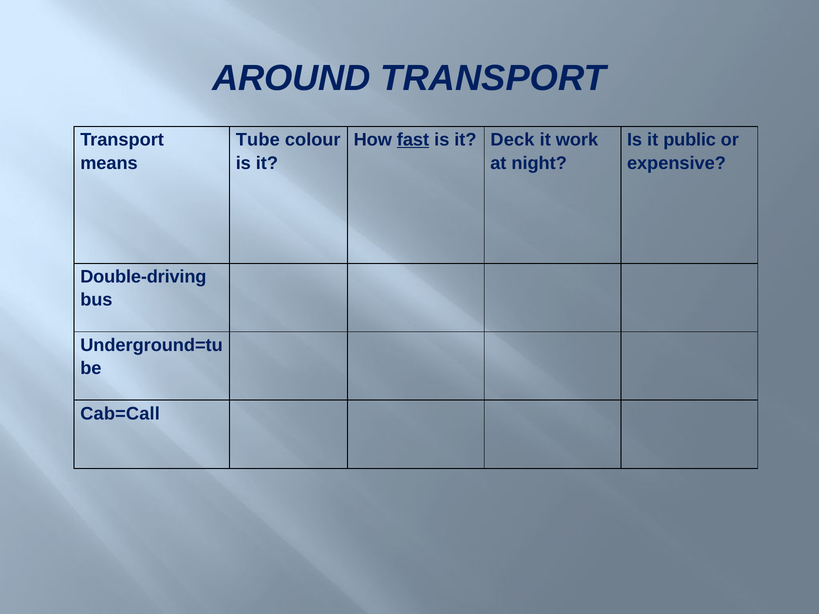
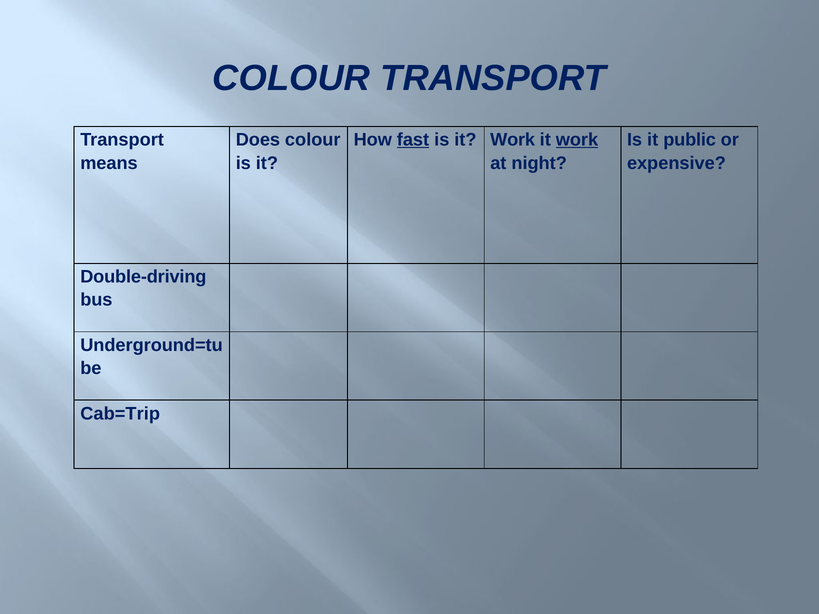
AROUND at (291, 78): AROUND -> COLOUR
Tube: Tube -> Does
is it Deck: Deck -> Work
work at (577, 140) underline: none -> present
Cab=Call: Cab=Call -> Cab=Trip
